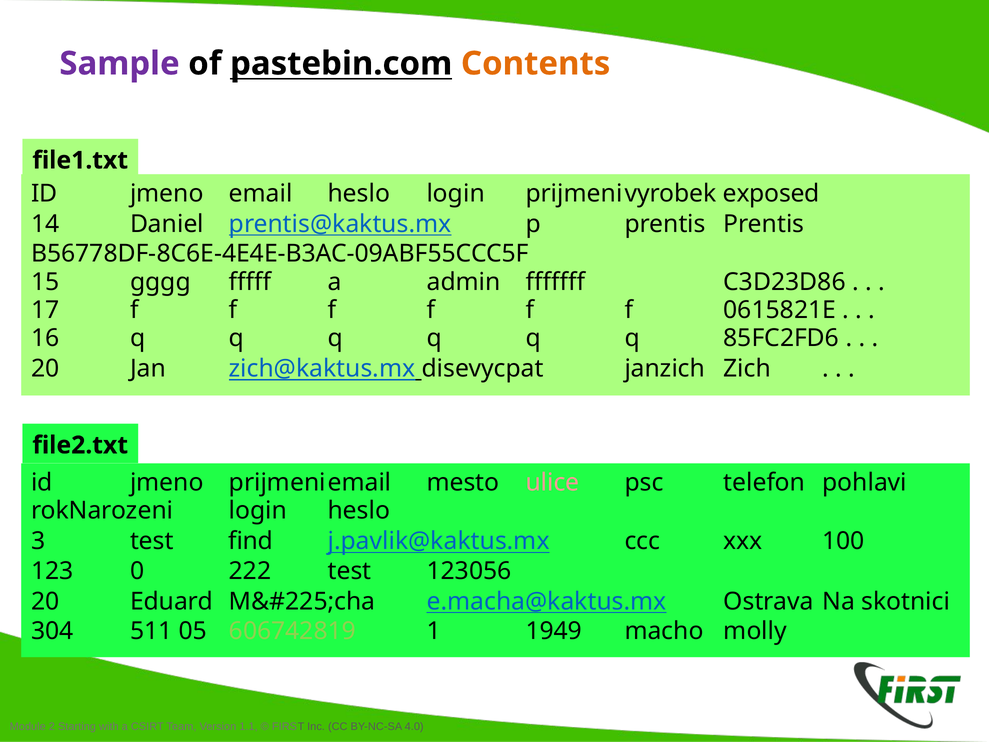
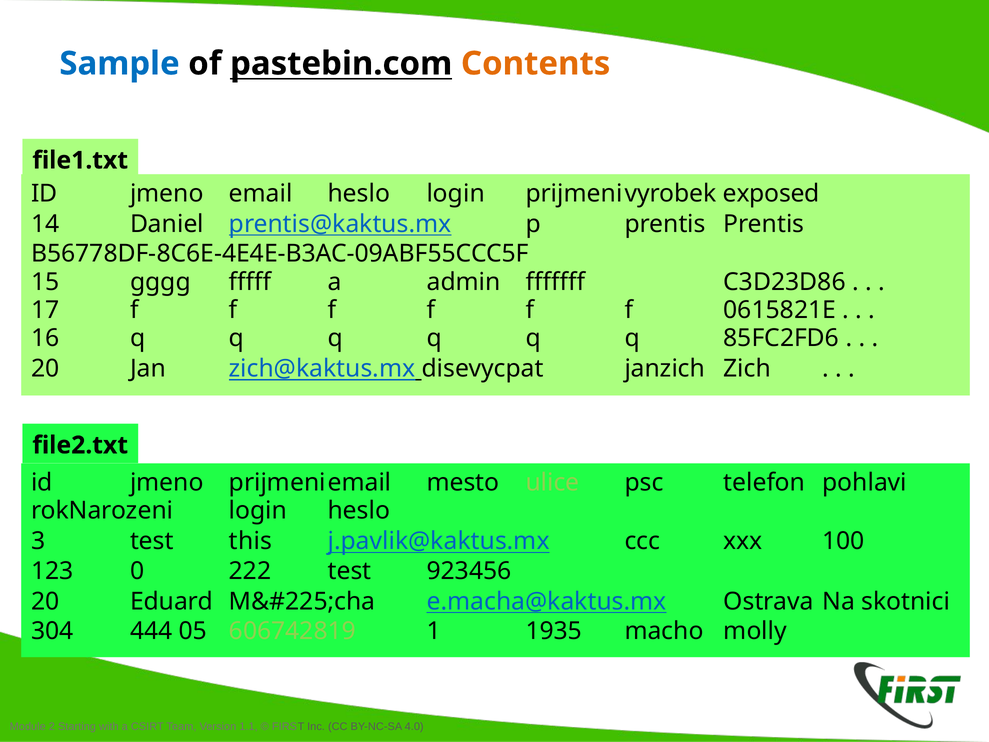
Sample colour: purple -> blue
ulice colour: pink -> light green
find: find -> this
123056: 123056 -> 923456
511: 511 -> 444
1949: 1949 -> 1935
